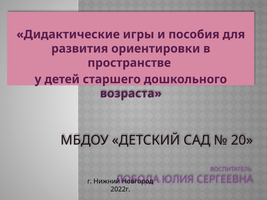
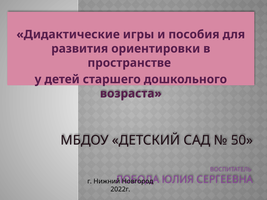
20: 20 -> 50
